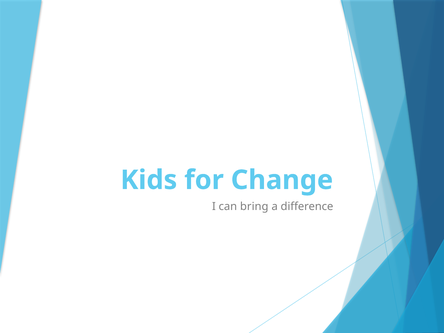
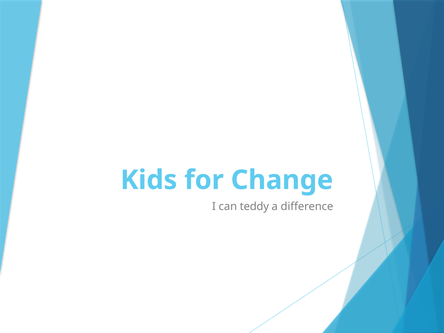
bring: bring -> teddy
